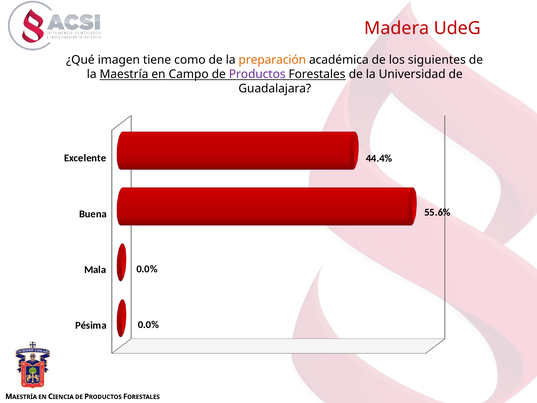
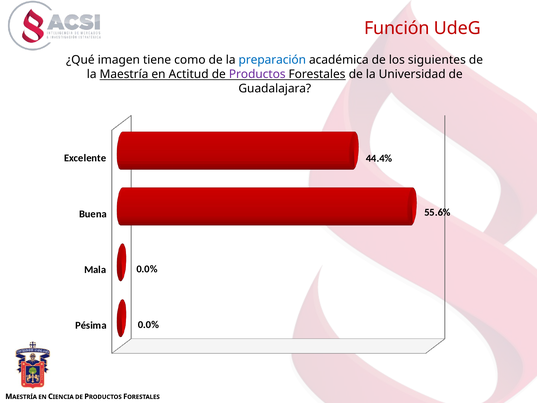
Madera: Madera -> Función
preparación colour: orange -> blue
Campo: Campo -> Actitud
